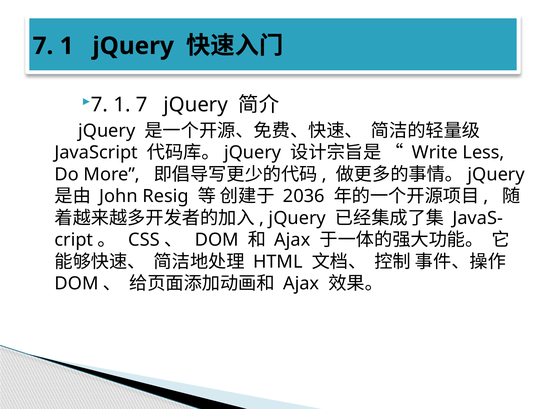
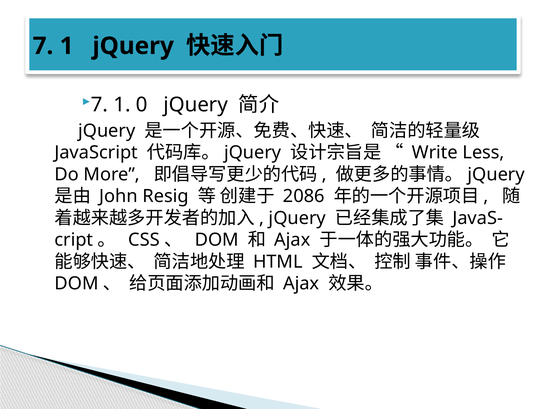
1 7: 7 -> 0
2036: 2036 -> 2086
